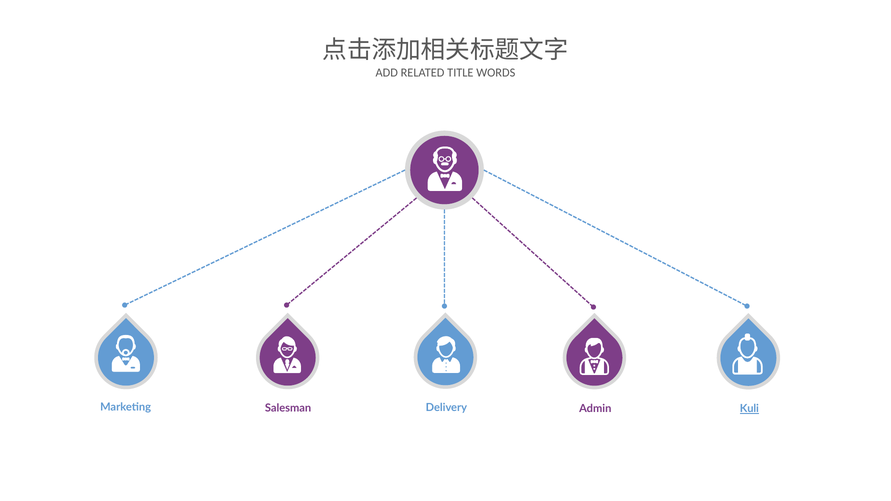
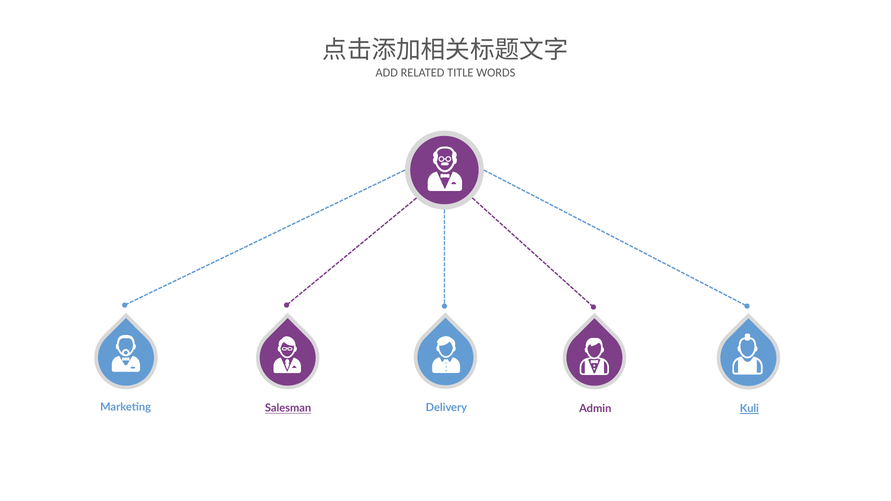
Salesman underline: none -> present
